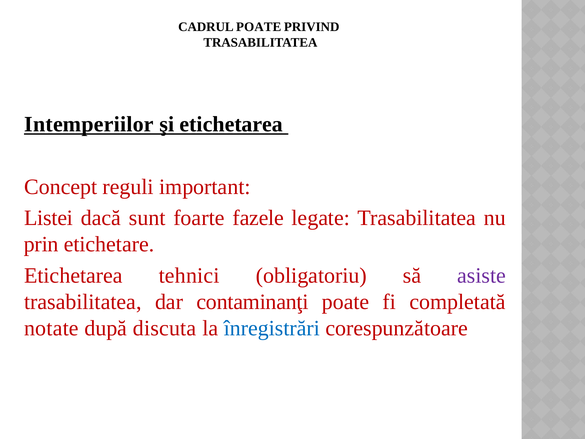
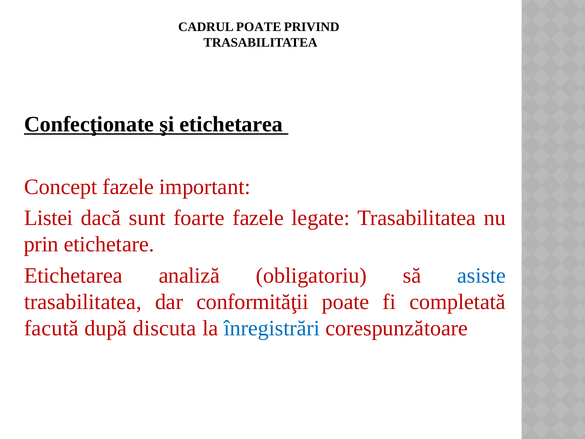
Intemperiilor: Intemperiilor -> Confecţionate
Concept reguli: reguli -> fazele
tehnici: tehnici -> analiză
asiste colour: purple -> blue
contaminanţi: contaminanţi -> conformităţii
notate: notate -> facută
